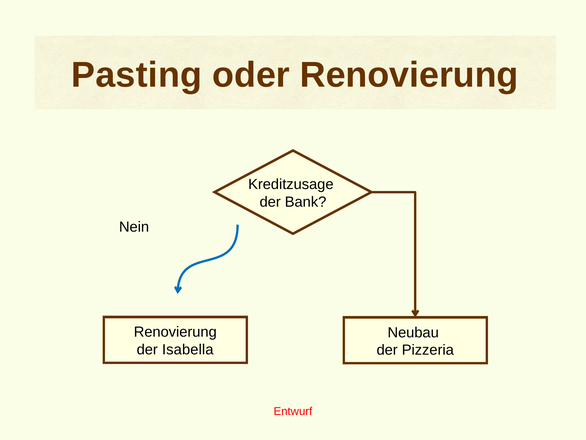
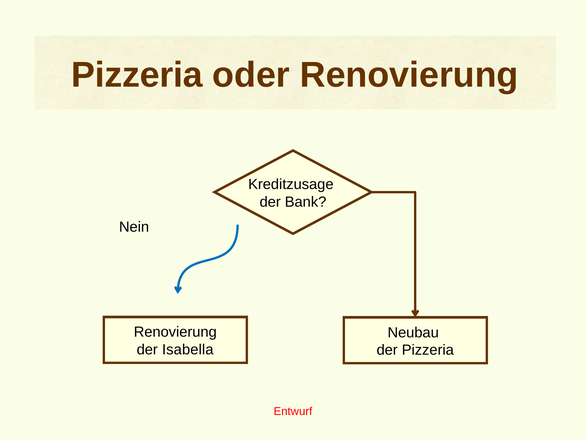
Pasting at (137, 75): Pasting -> Pizzeria
